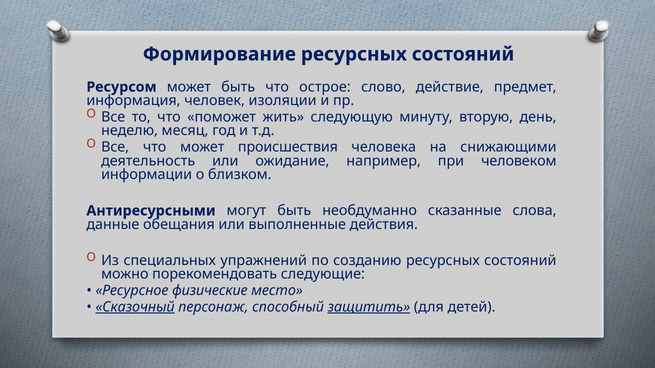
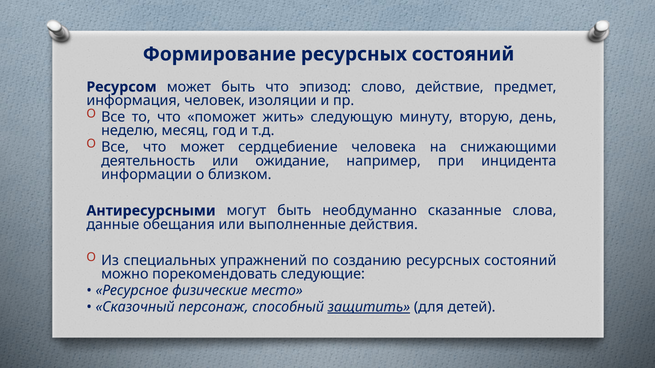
острое: острое -> эпизод
происшествия: происшествия -> сердцебиение
человеком: человеком -> инцидента
Сказочный underline: present -> none
